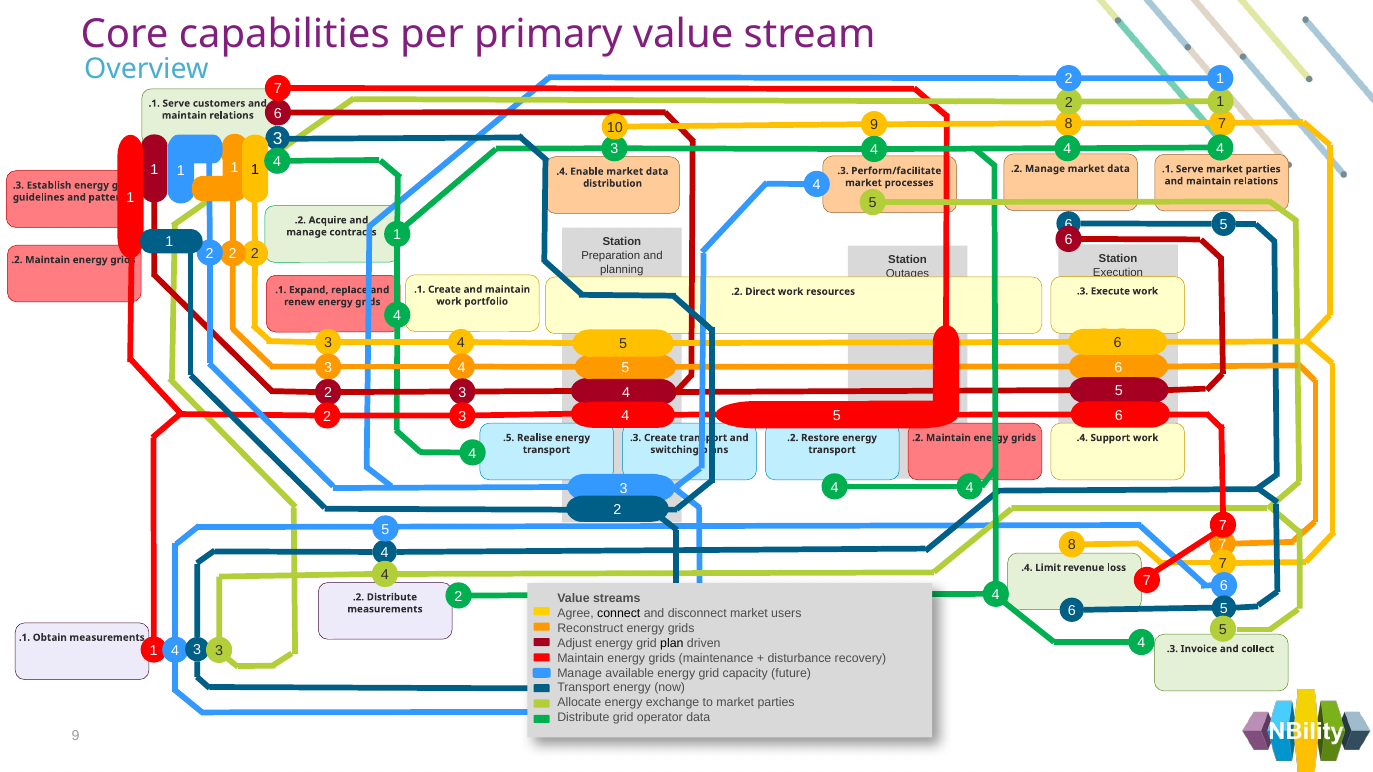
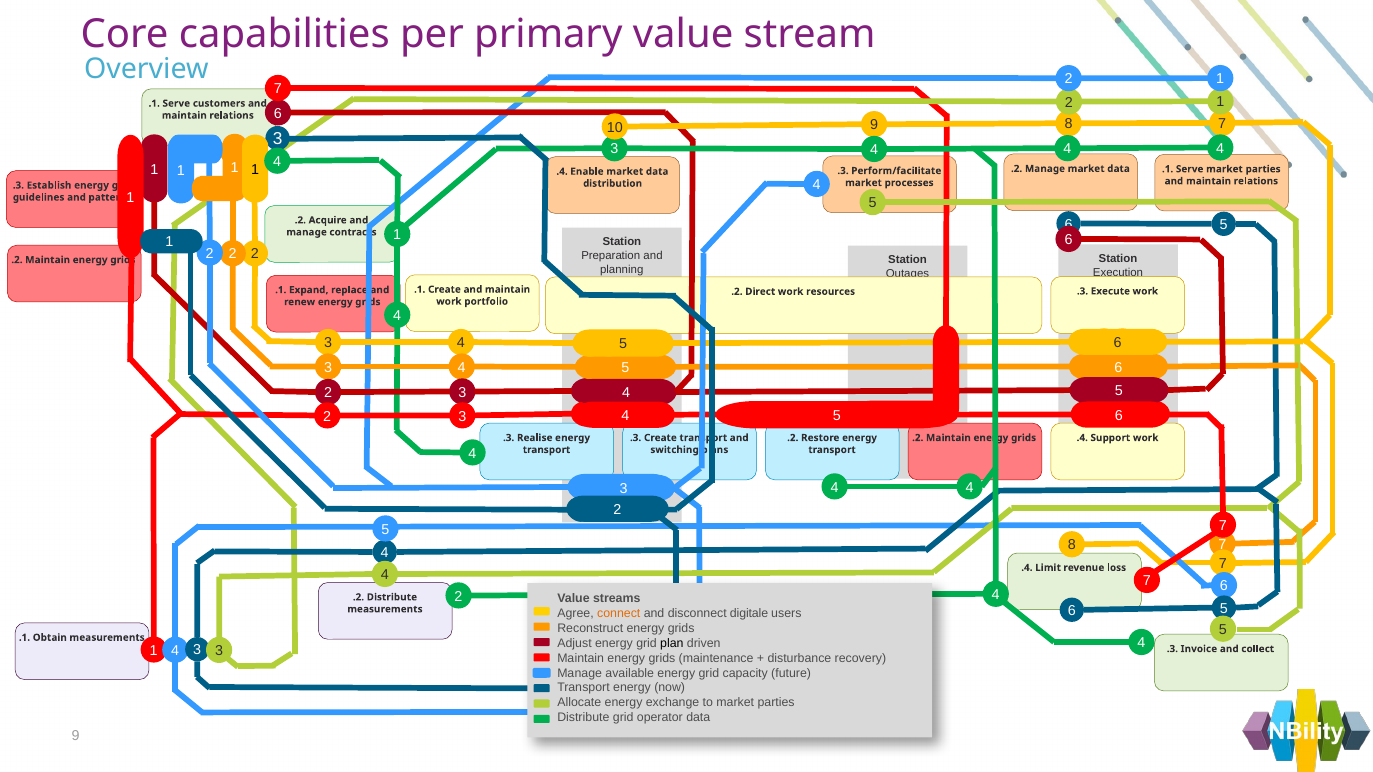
.5 at (509, 438): .5 -> .3
connect colour: black -> orange
disconnect market: market -> digitale
